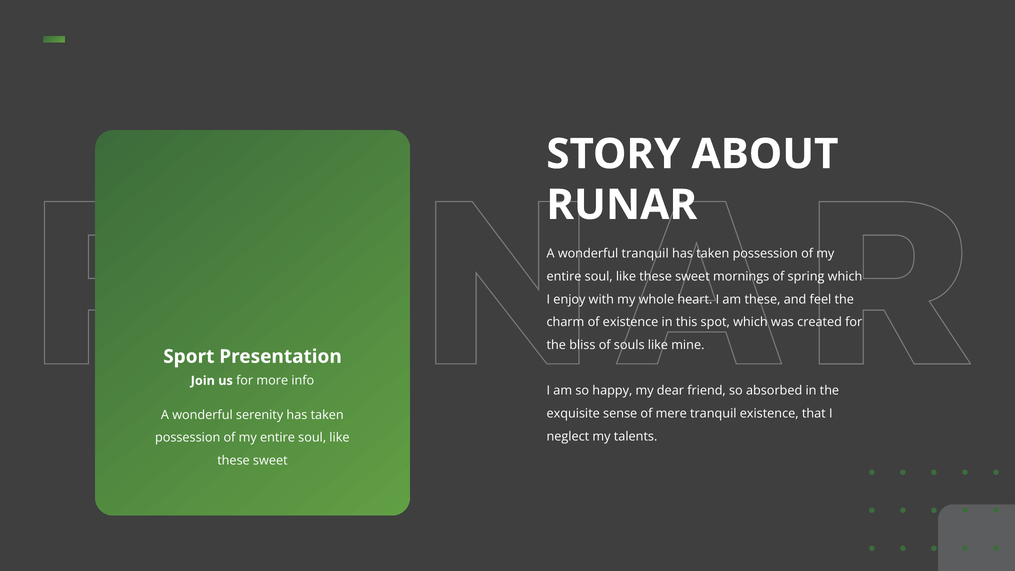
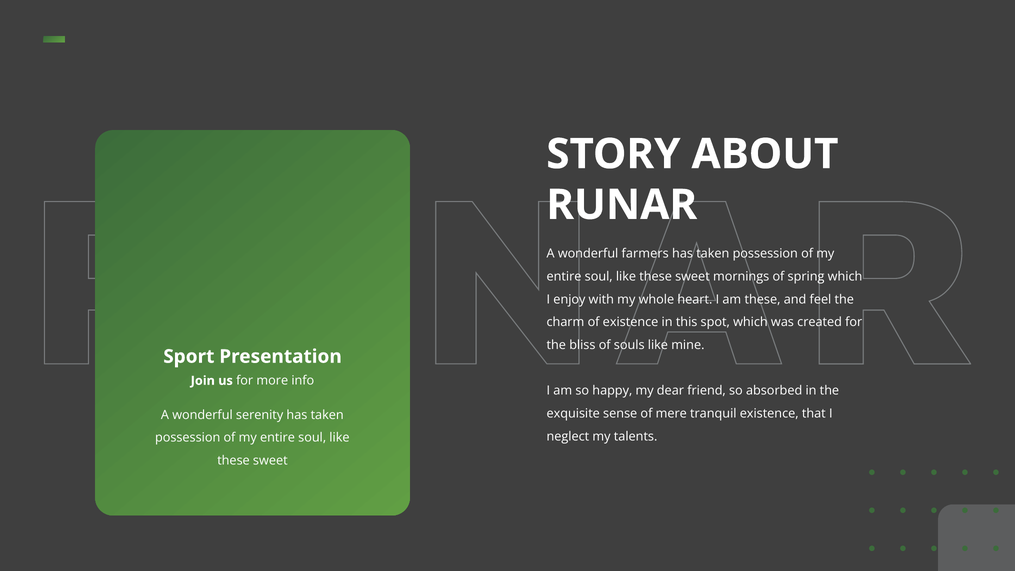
tranquil at (645, 254): tranquil -> farmers
